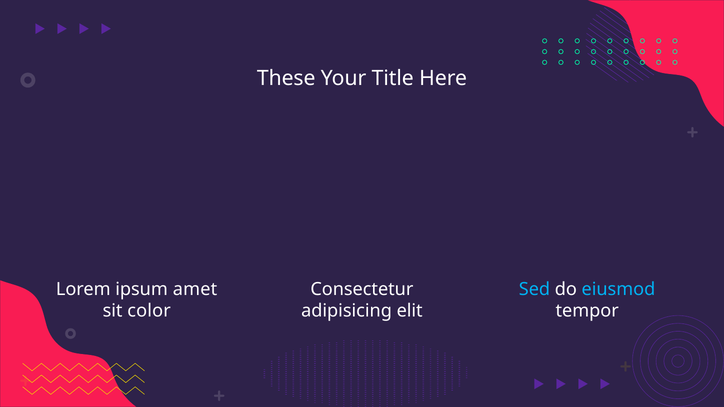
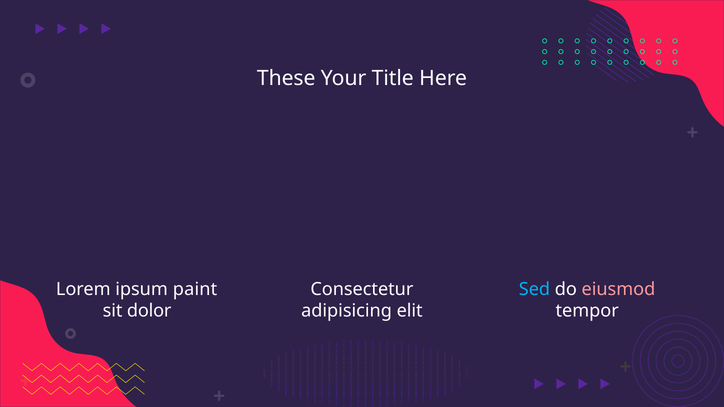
amet: amet -> paint
eiusmod colour: light blue -> pink
color: color -> dolor
